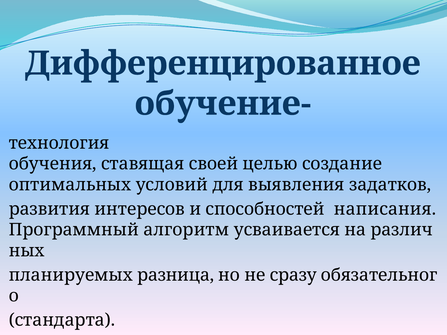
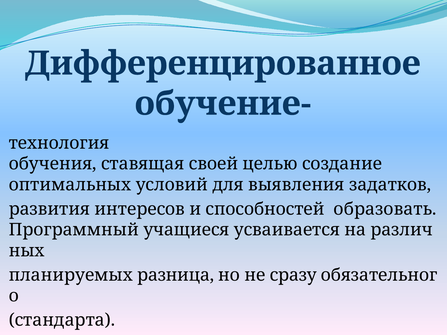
написания: написания -> образовать
алгоритм: алгоритм -> учащиеся
